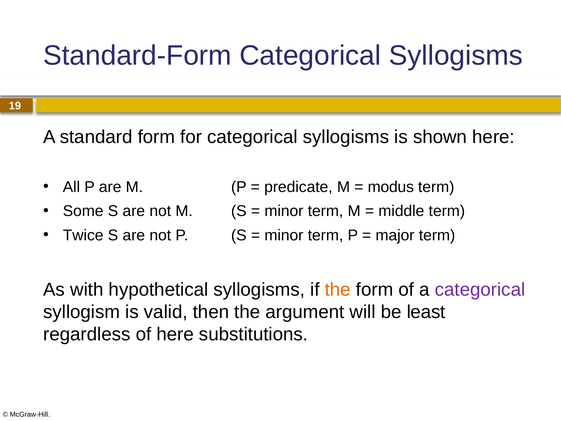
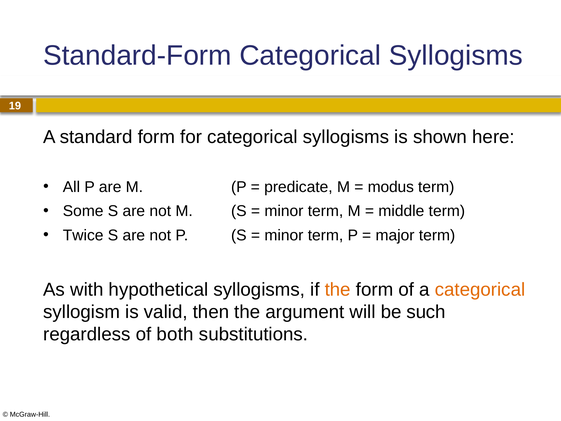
categorical at (480, 289) colour: purple -> orange
least: least -> such
of here: here -> both
